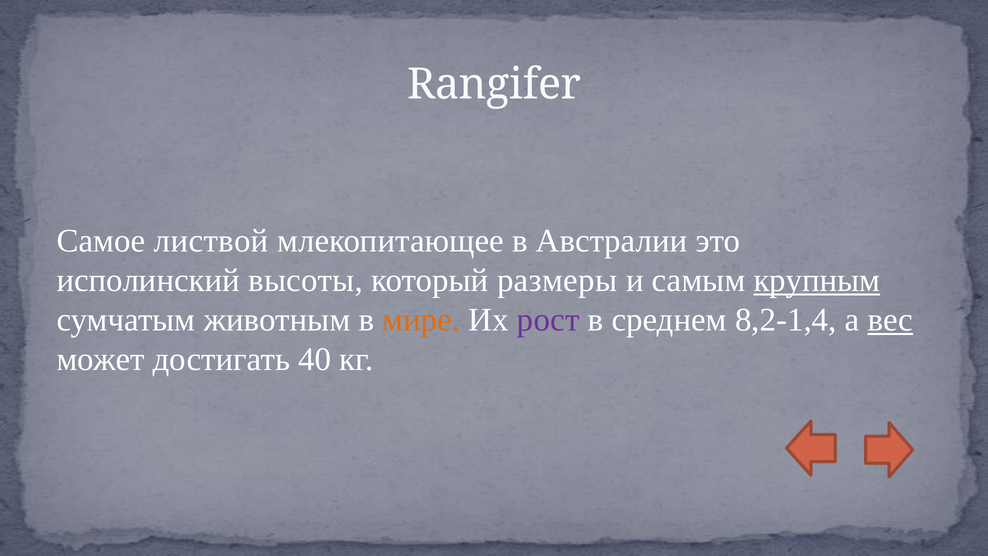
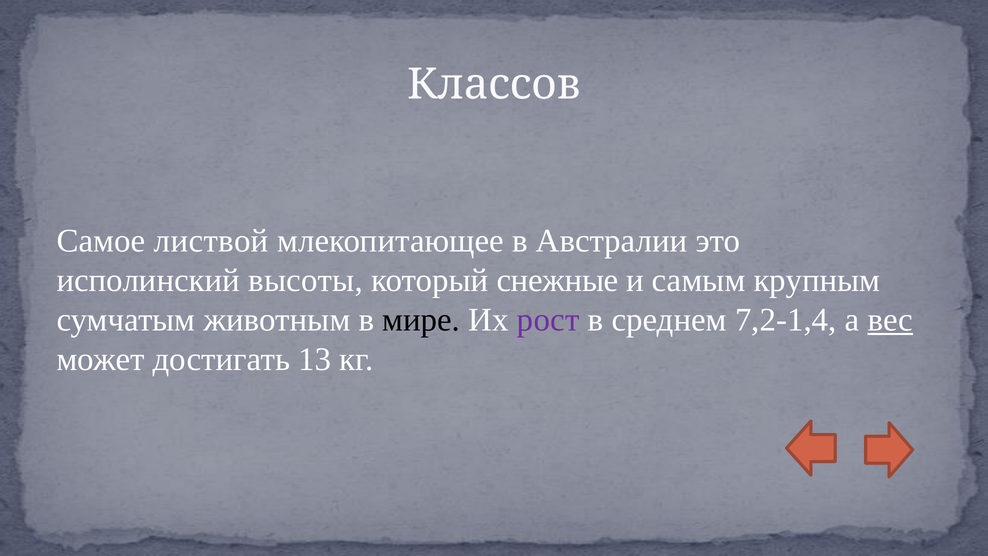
Rangifer: Rangifer -> Классов
размеры: размеры -> снежные
крупным underline: present -> none
мире colour: orange -> black
8,2-1,4: 8,2-1,4 -> 7,2-1,4
40: 40 -> 13
